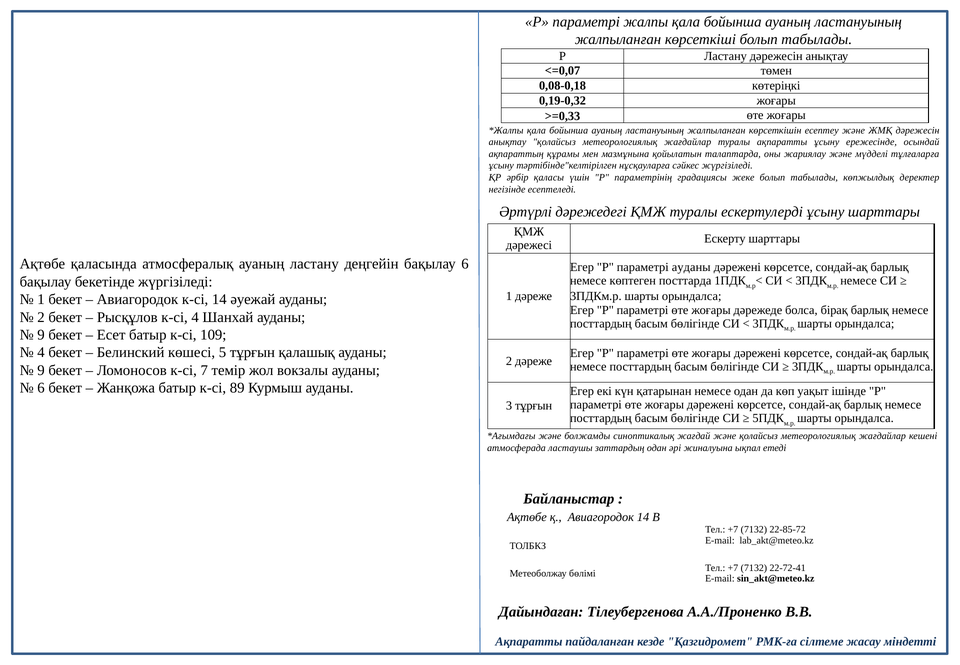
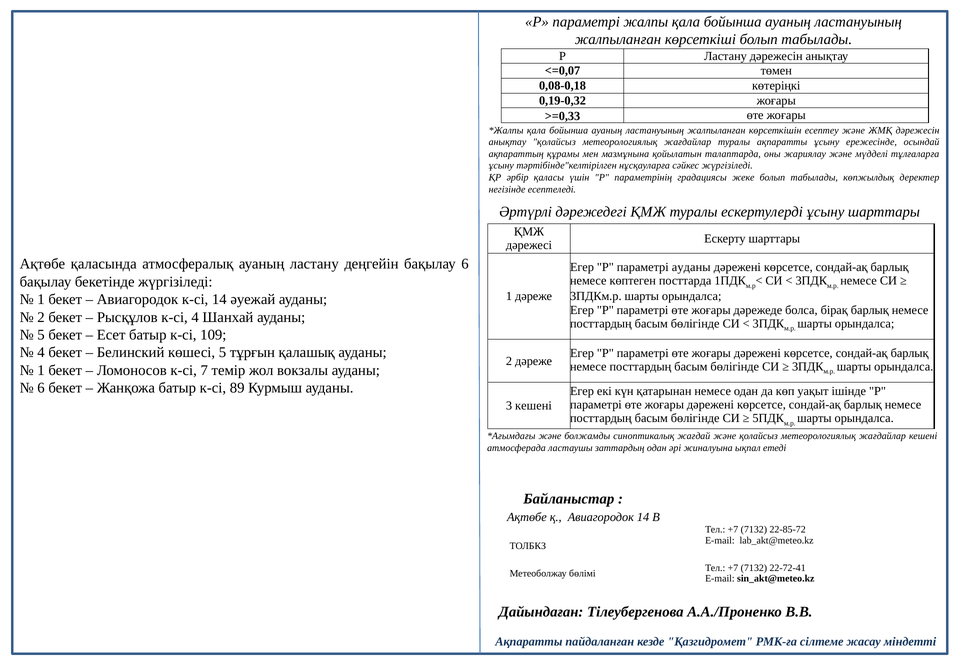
9 at (41, 335): 9 -> 5
9 at (41, 370): 9 -> 1
3 тұрғын: тұрғын -> кешені
